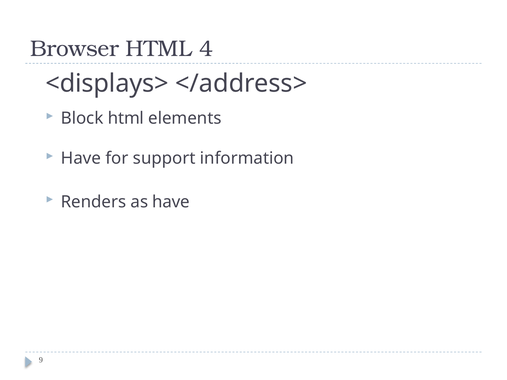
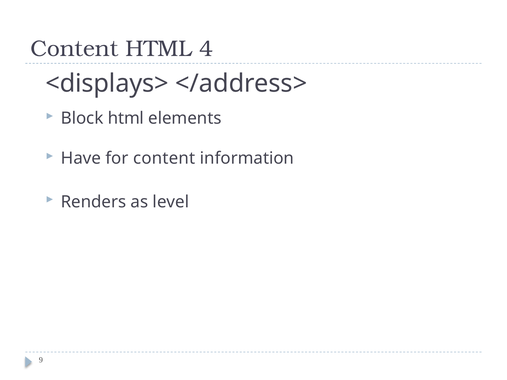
Browser at (75, 49): Browser -> Content
for support: support -> content
as have: have -> level
